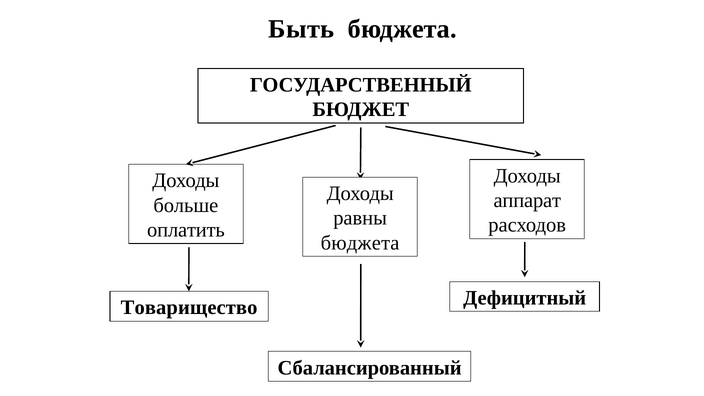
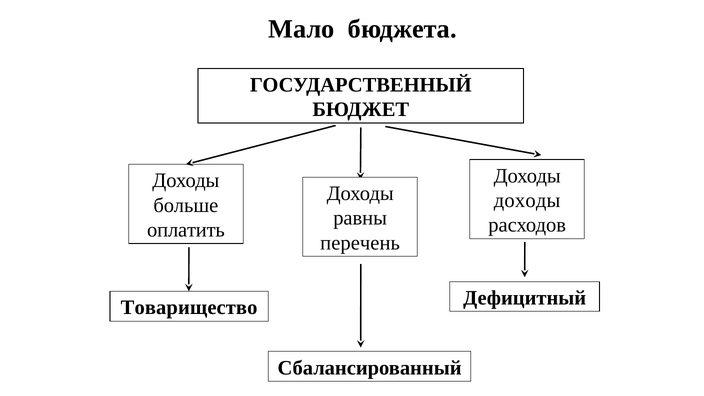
Быть: Быть -> Мало
аппарат at (527, 200): аппарат -> доходы
бюджета at (360, 243): бюджета -> перечень
